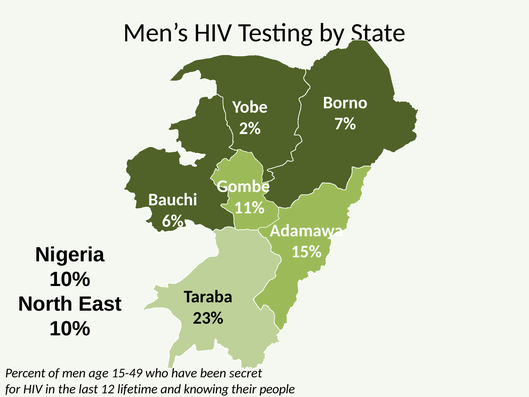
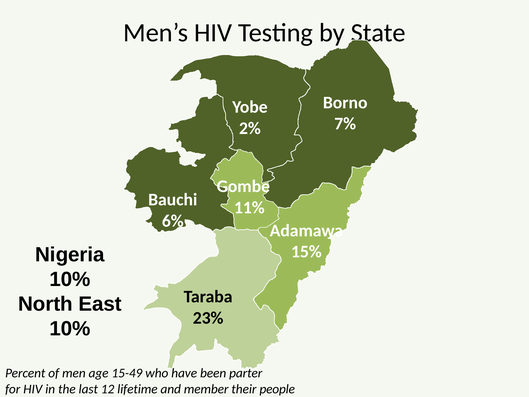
secret: secret -> parter
knowing: knowing -> member
